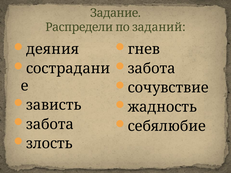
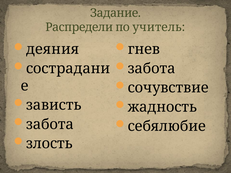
заданий: заданий -> учитель
